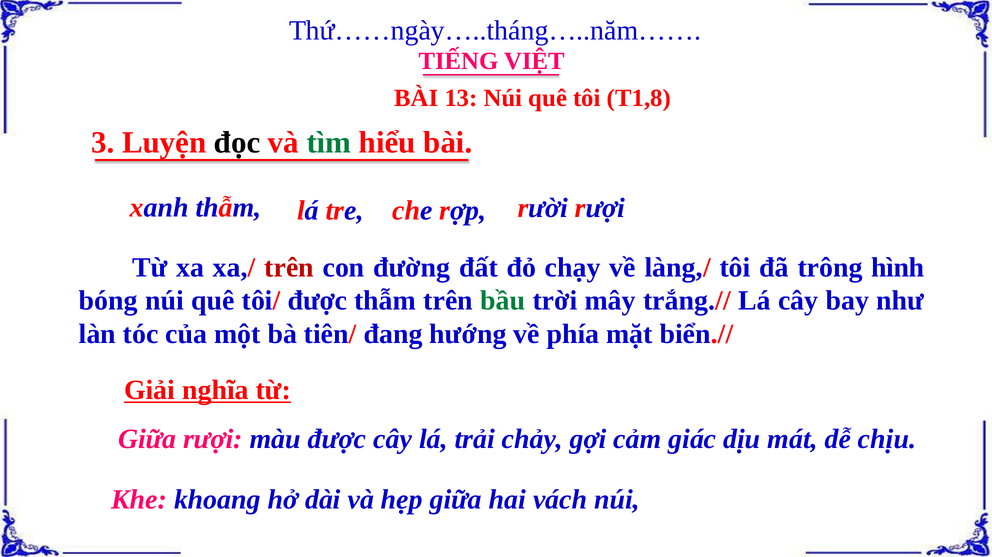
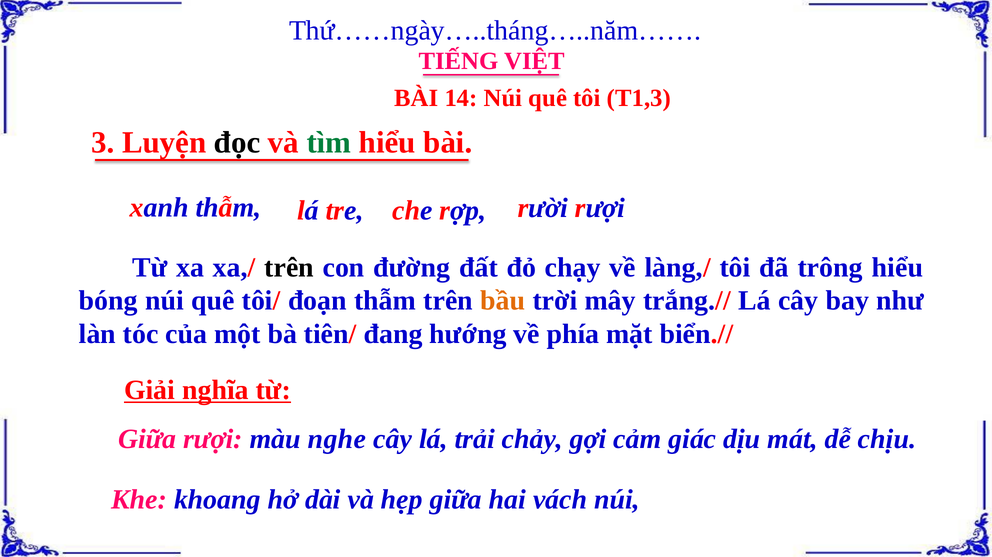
13: 13 -> 14
T1,8: T1,8 -> T1,3
trên at (289, 268) colour: red -> black
trông hình: hình -> hiểu
tôi/ được: được -> đoạn
bầu colour: green -> orange
màu được: được -> nghe
